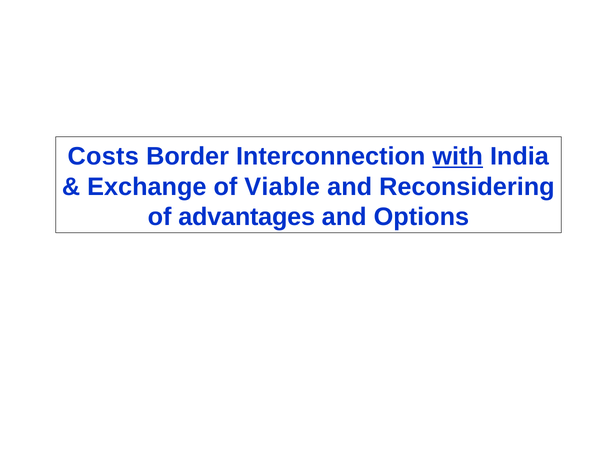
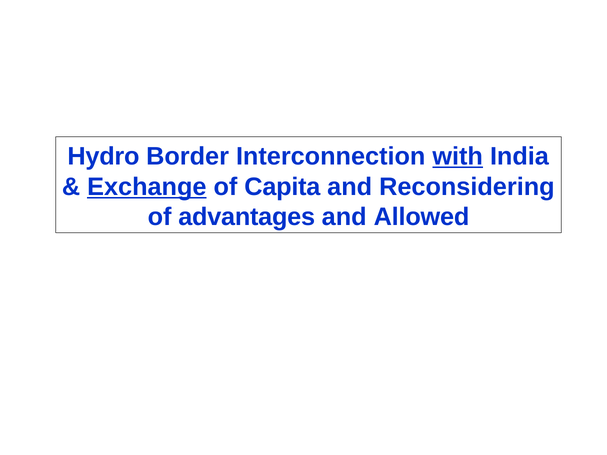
Costs: Costs -> Hydro
Exchange underline: none -> present
Viable: Viable -> Capita
Options: Options -> Allowed
